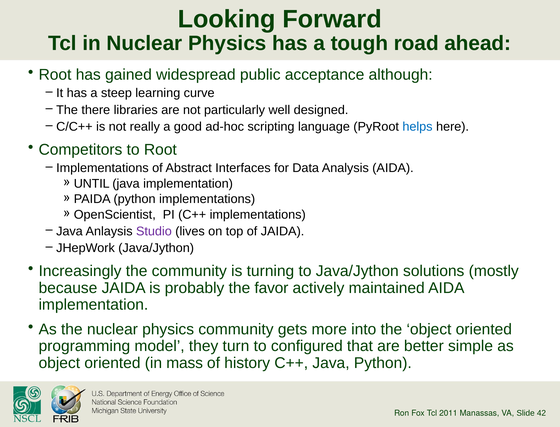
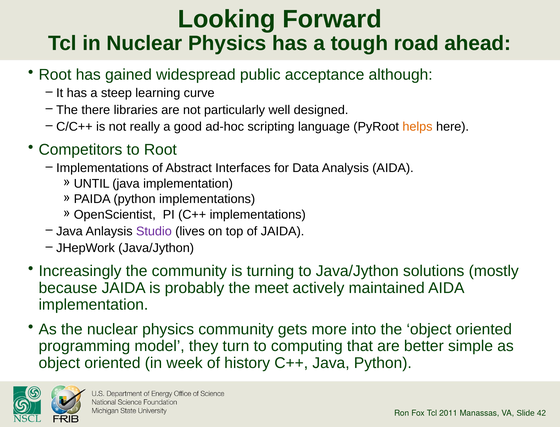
helps colour: blue -> orange
favor: favor -> meet
configured: configured -> computing
mass: mass -> week
